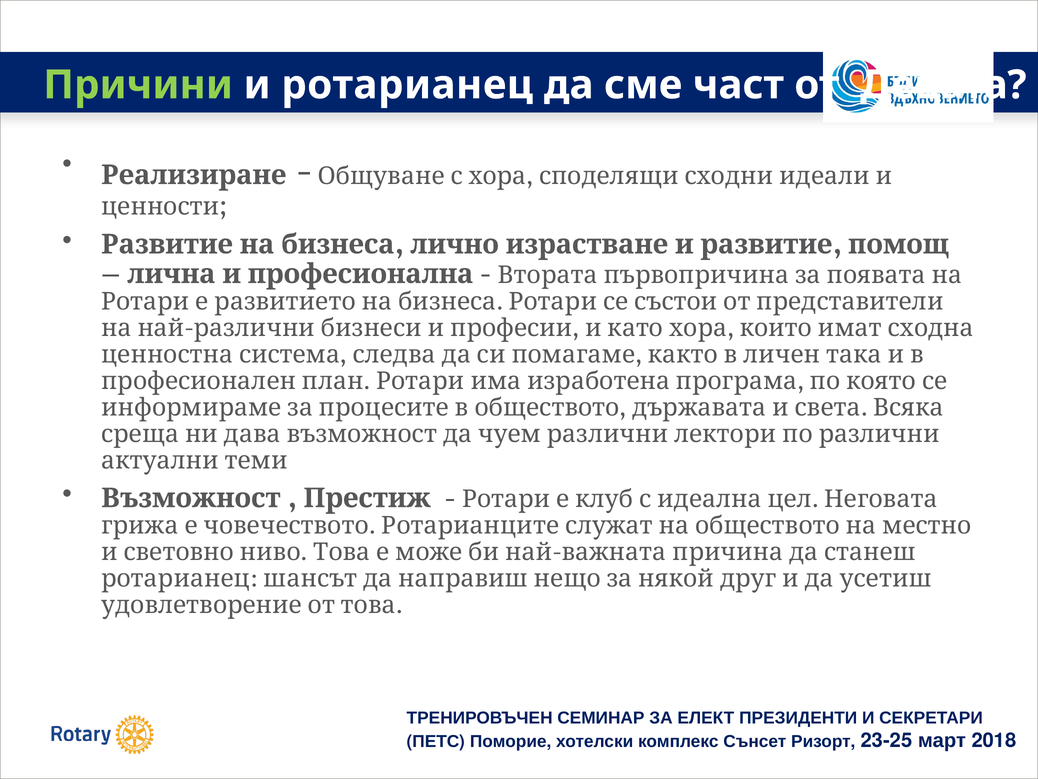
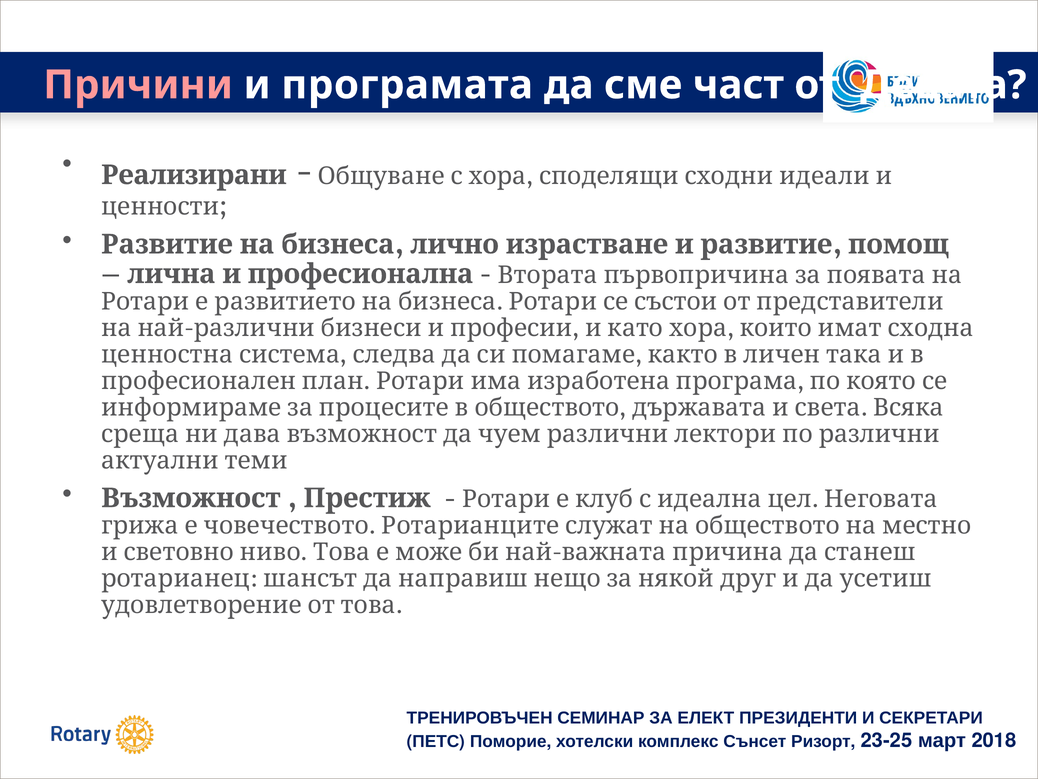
Причини colour: light green -> pink
и ротарианец: ротарианец -> програмата
Реализиране: Реализиране -> Реализирани
